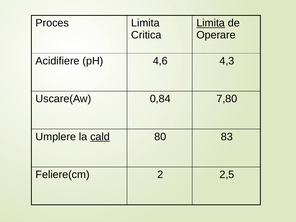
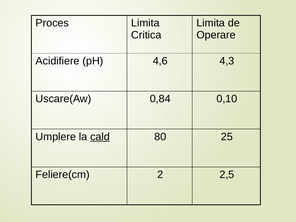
Limita at (211, 23) underline: present -> none
7,80: 7,80 -> 0,10
83: 83 -> 25
